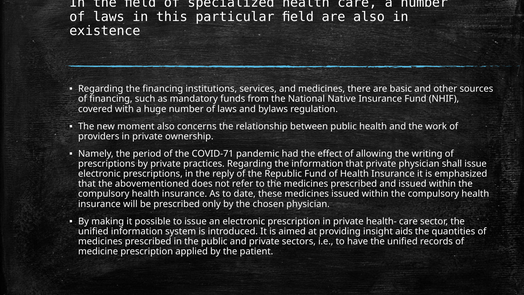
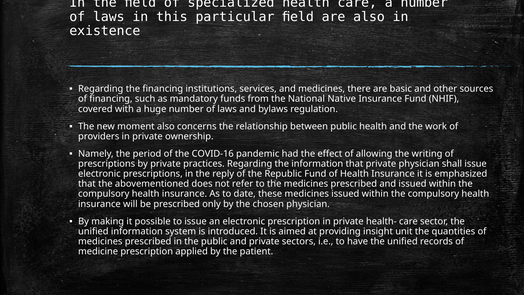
COVID-71: COVID-71 -> COVID-16
aids: aids -> unit
